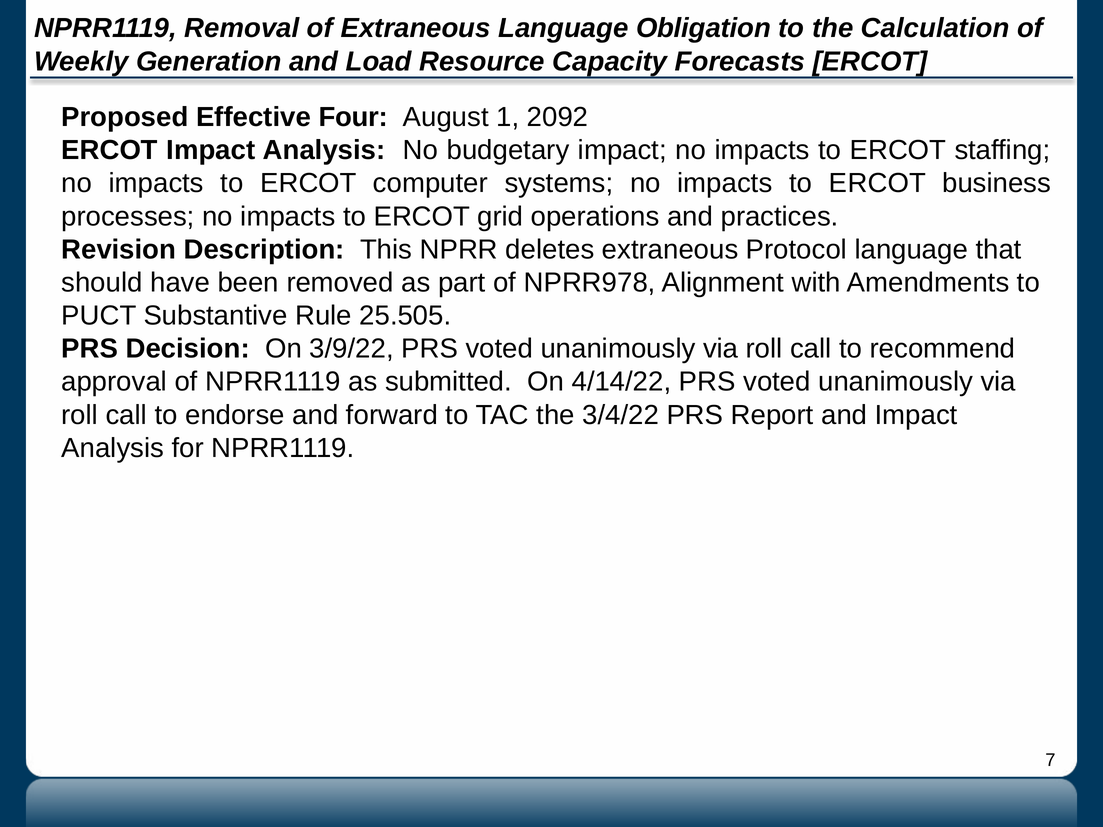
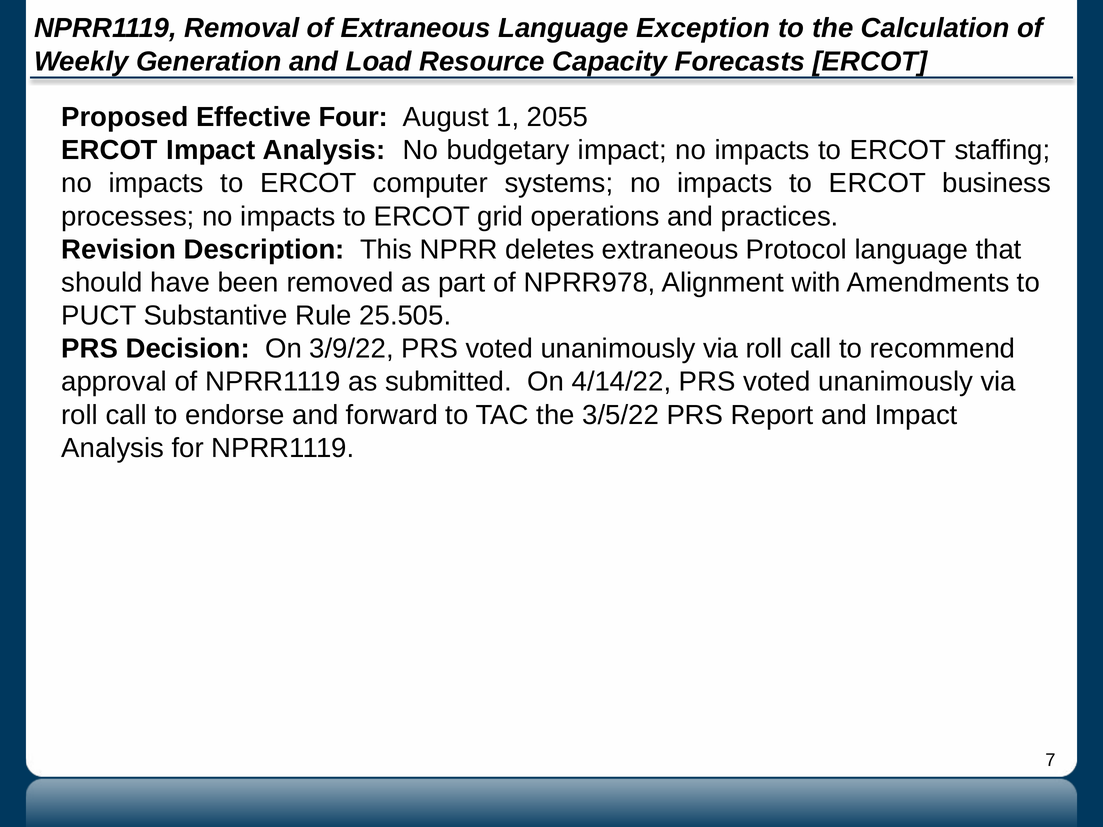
Obligation: Obligation -> Exception
2092: 2092 -> 2055
3/4/22: 3/4/22 -> 3/5/22
